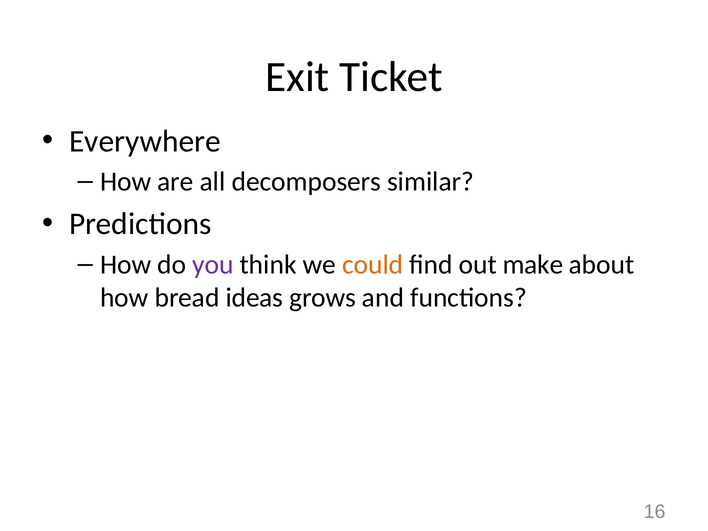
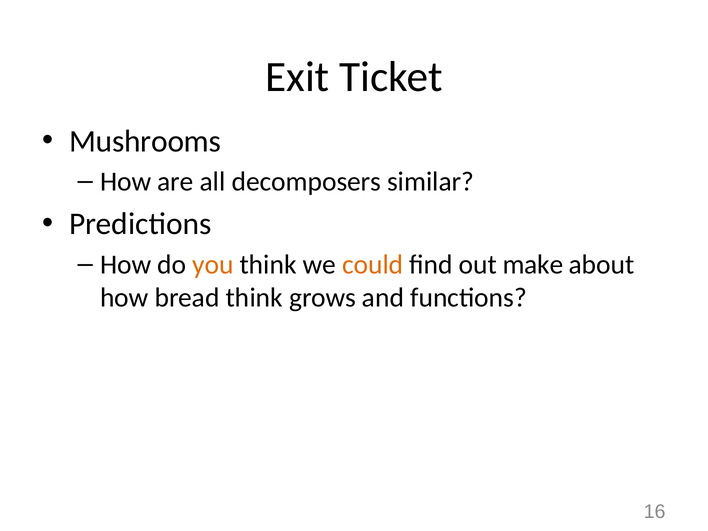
Everywhere: Everywhere -> Mushrooms
you colour: purple -> orange
bread ideas: ideas -> think
